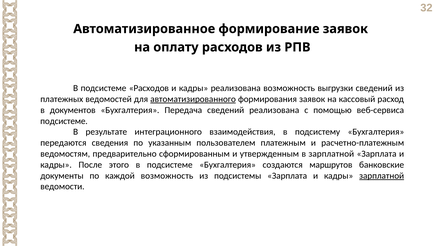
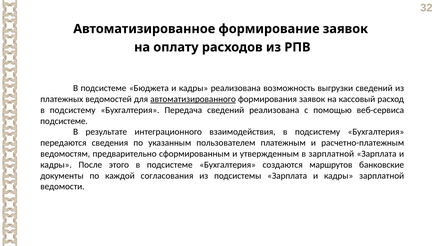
подсистеме Расходов: Расходов -> Бюджета
документов at (73, 110): документов -> подсистему
каждой возможность: возможность -> согласования
зарплатной at (382, 176) underline: present -> none
